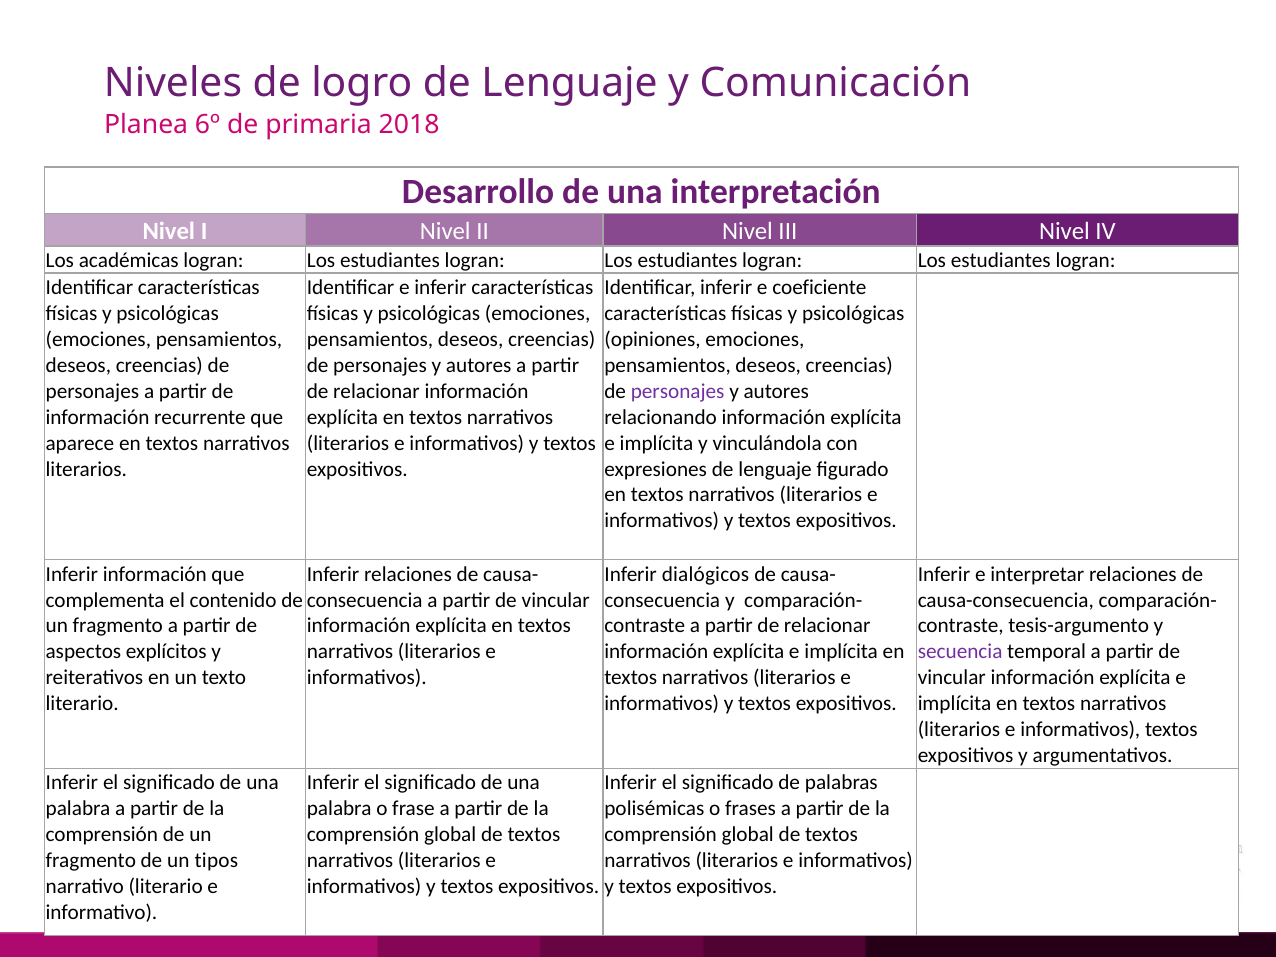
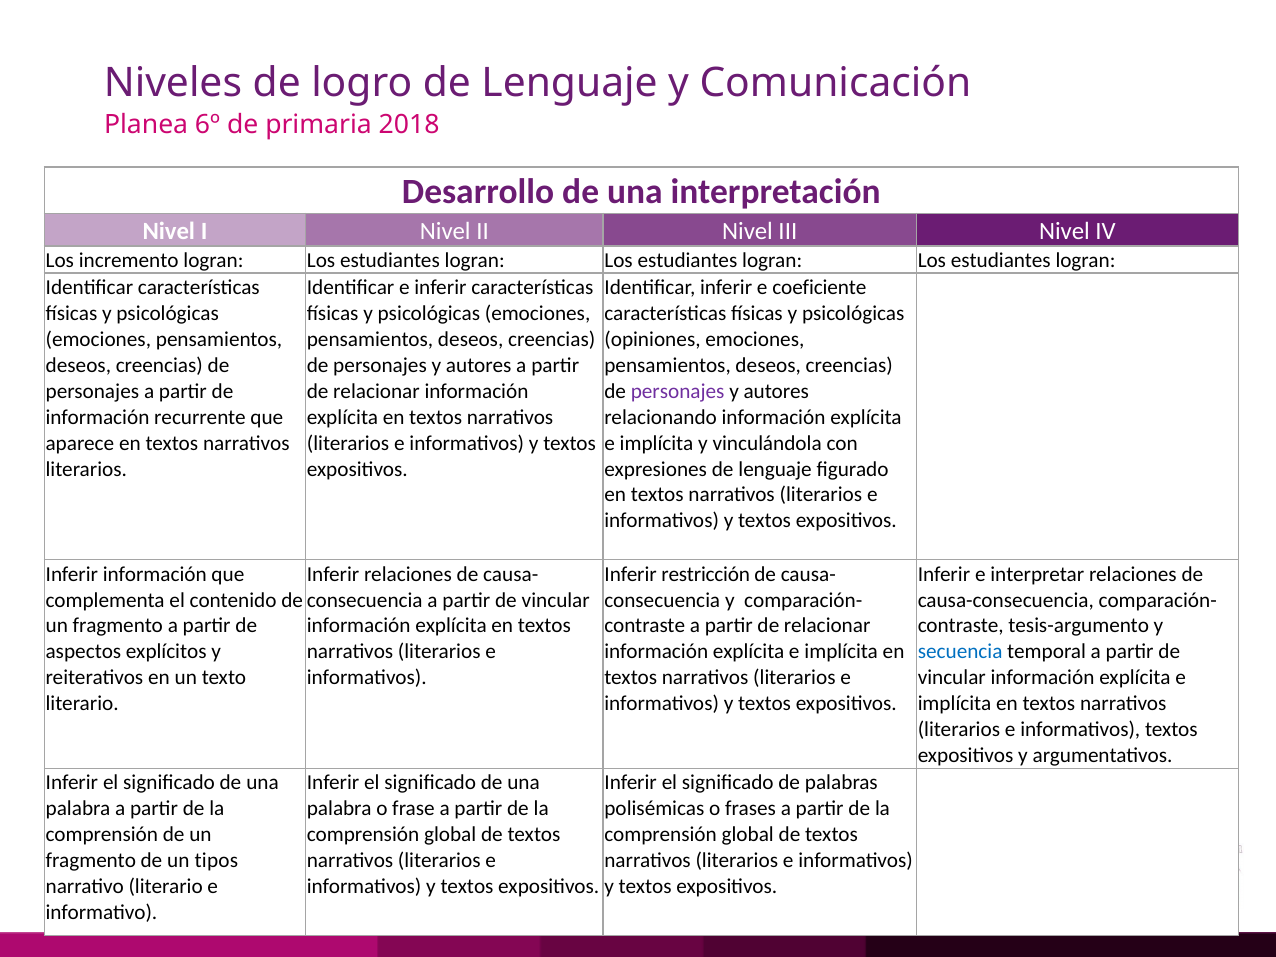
académicas: académicas -> incremento
dialógicos: dialógicos -> restricción
secuencia colour: purple -> blue
